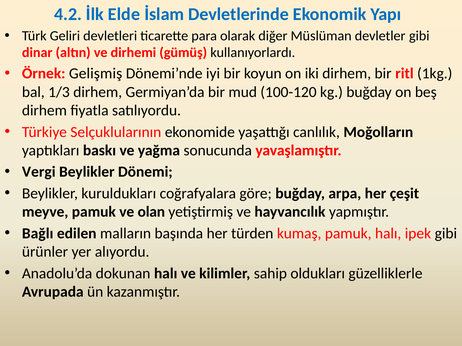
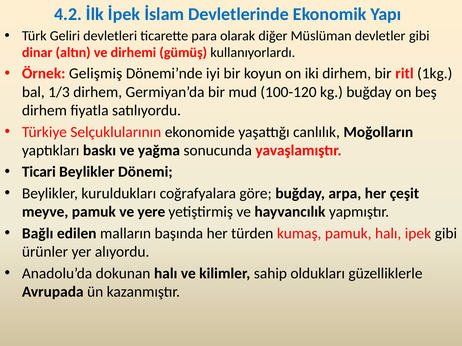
Elde: Elde -> İpek
Vergi: Vergi -> Ticari
olan: olan -> yere
